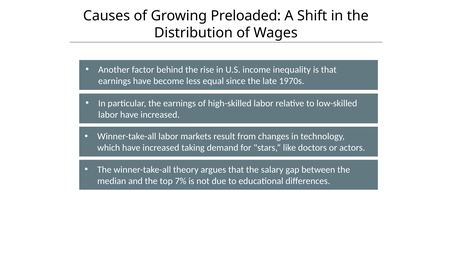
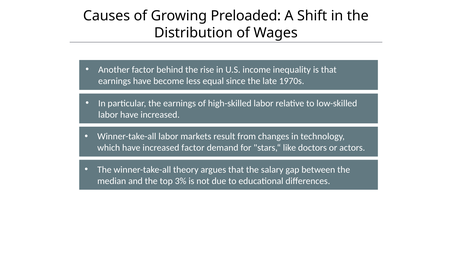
increased taking: taking -> factor
7%: 7% -> 3%
